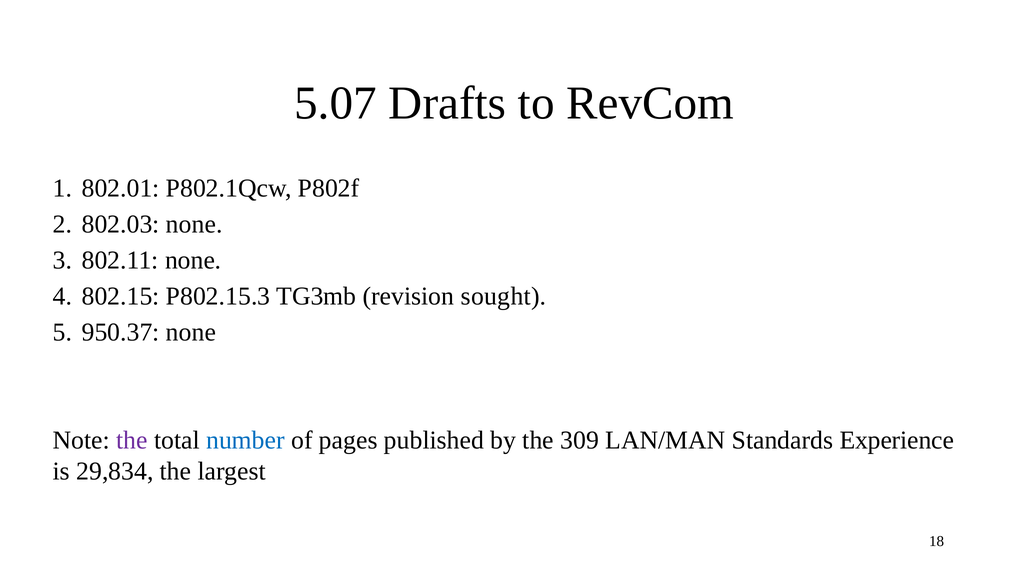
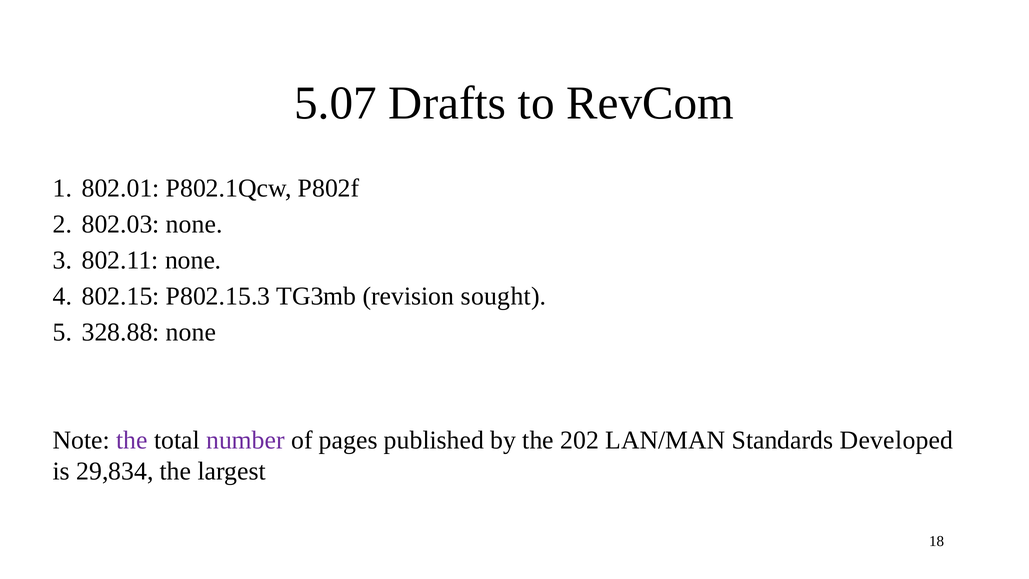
950.37: 950.37 -> 328.88
number colour: blue -> purple
309: 309 -> 202
Experience: Experience -> Developed
